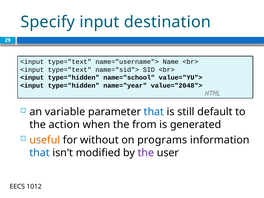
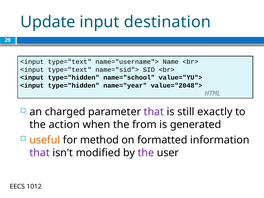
Specify: Specify -> Update
variable: variable -> charged
that at (154, 112) colour: blue -> purple
default: default -> exactly
without: without -> method
programs: programs -> formatted
that at (40, 153) colour: blue -> purple
